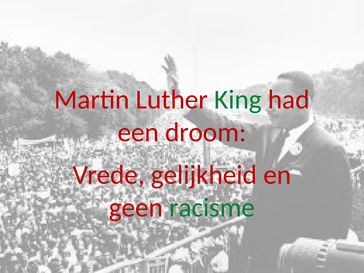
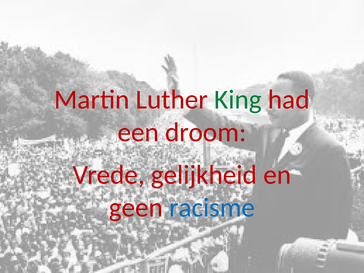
racisme colour: green -> blue
